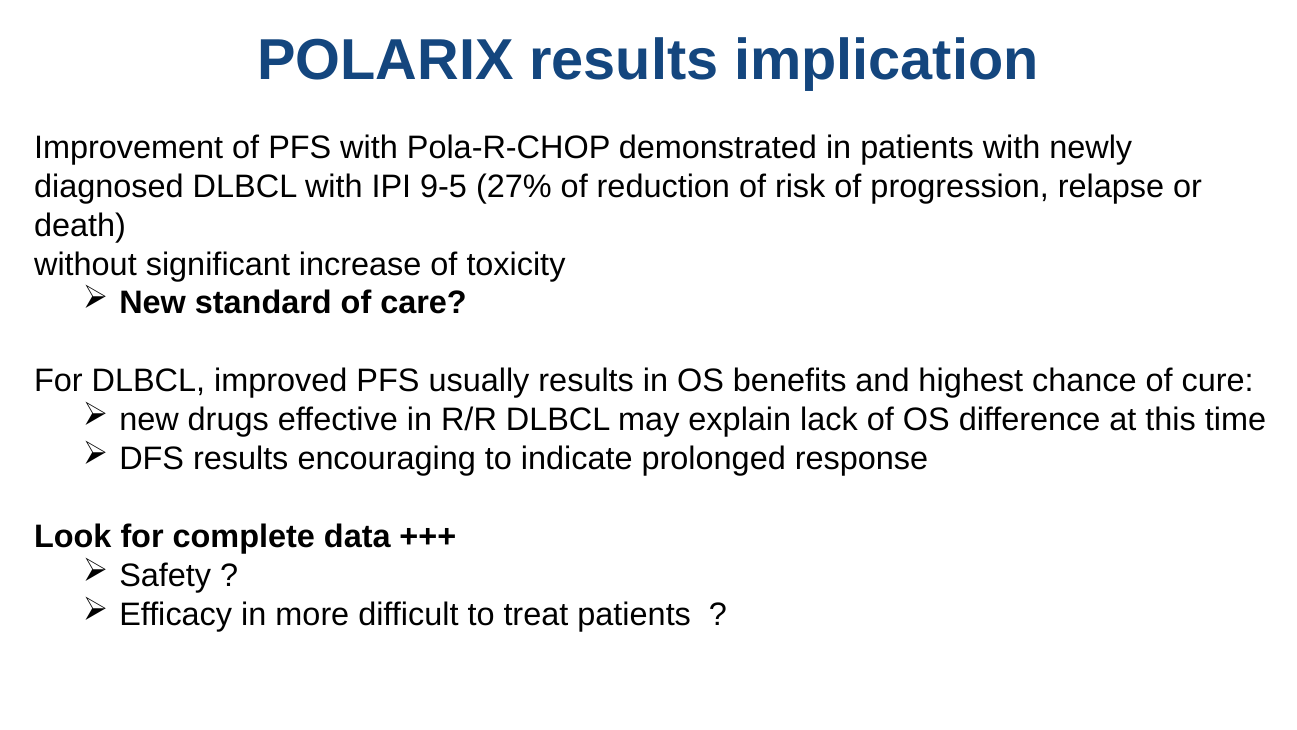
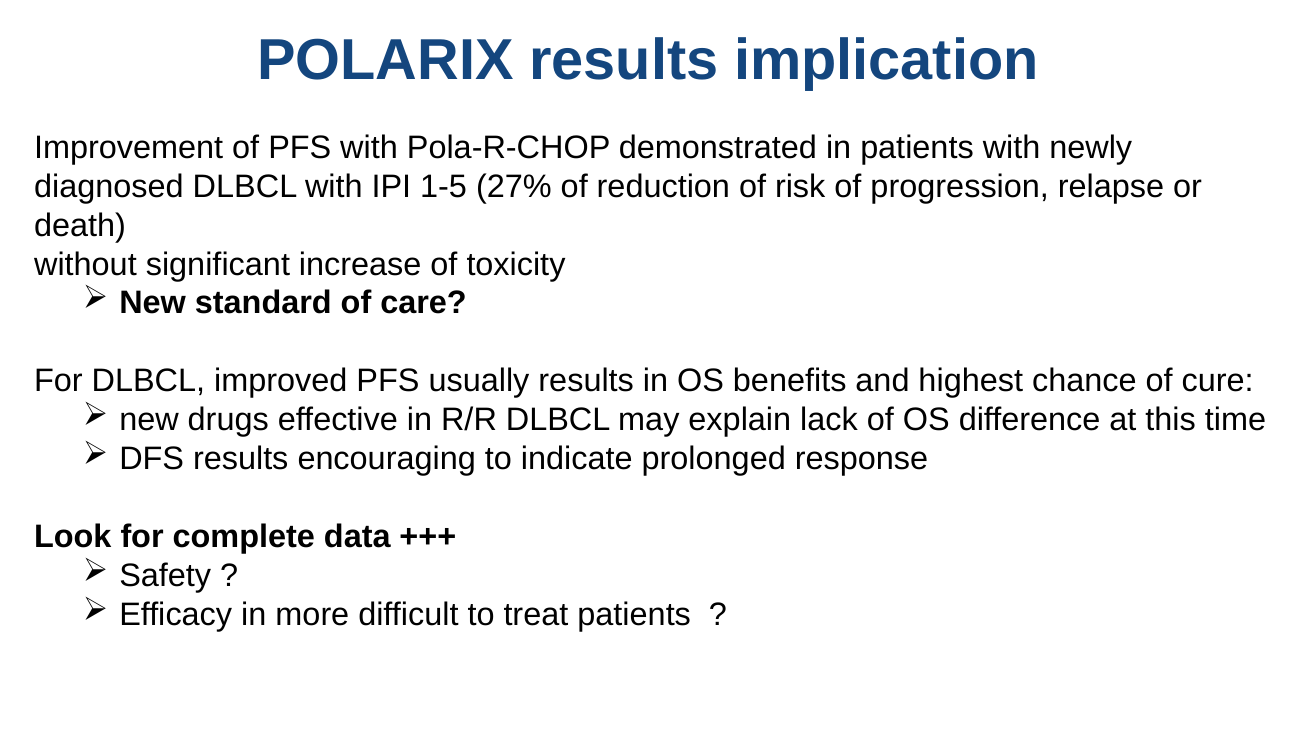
9-5: 9-5 -> 1-5
